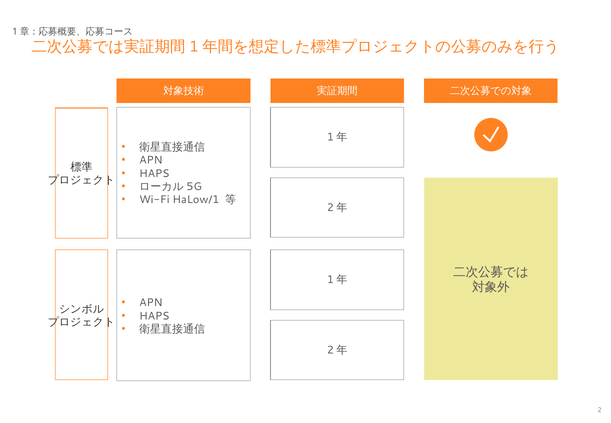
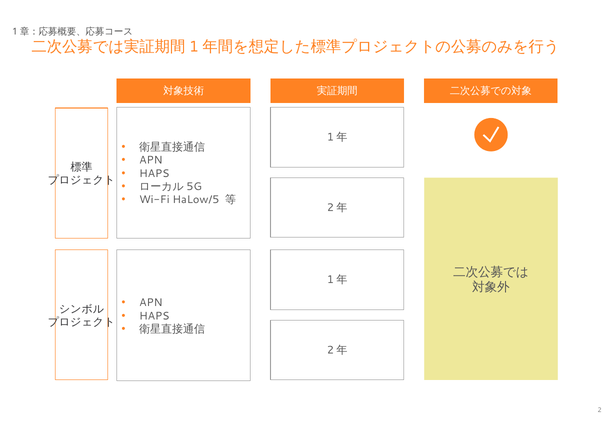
HaLow/1: HaLow/1 -> HaLow/5
